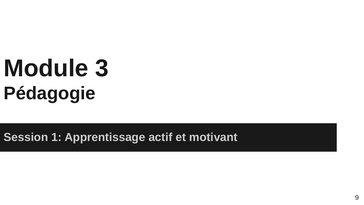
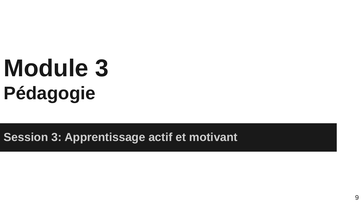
Session 1: 1 -> 3
